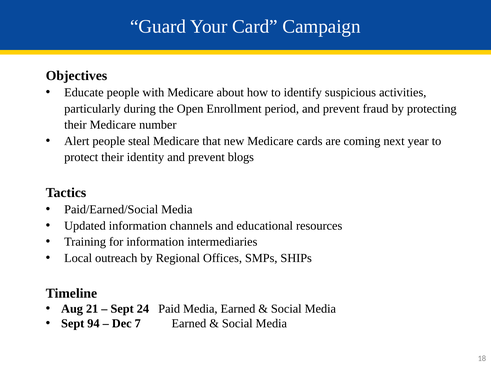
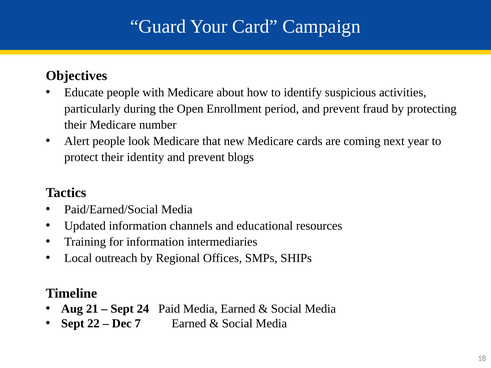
steal: steal -> look
94: 94 -> 22
